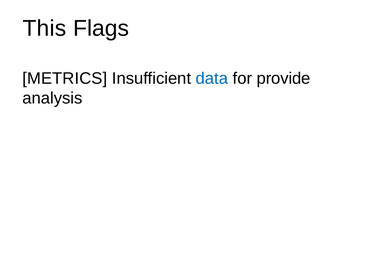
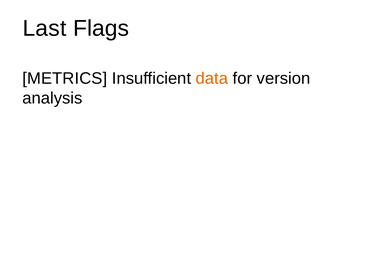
This: This -> Last
data colour: blue -> orange
provide: provide -> version
